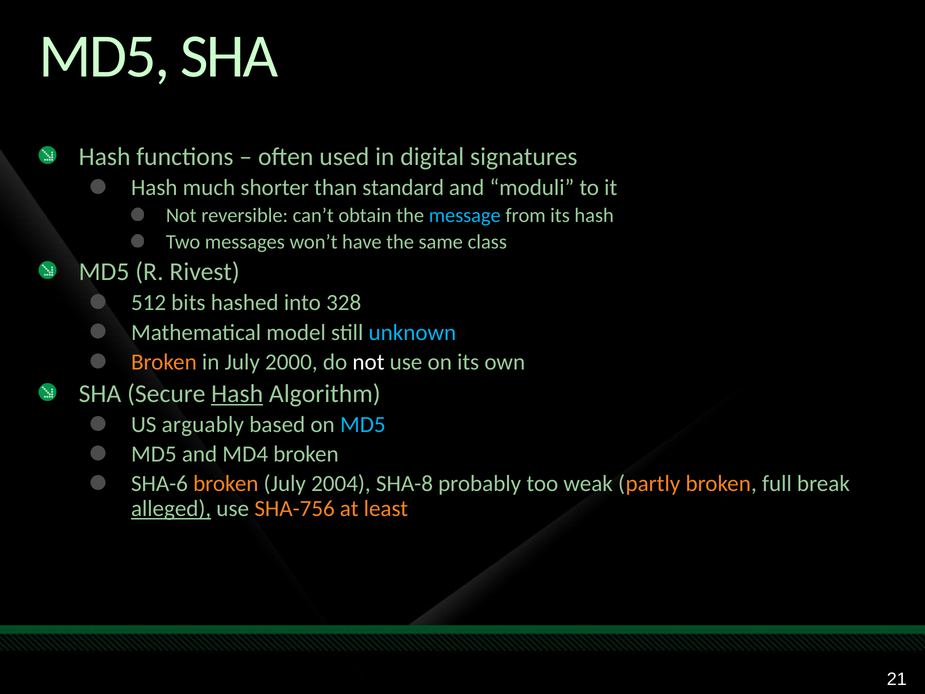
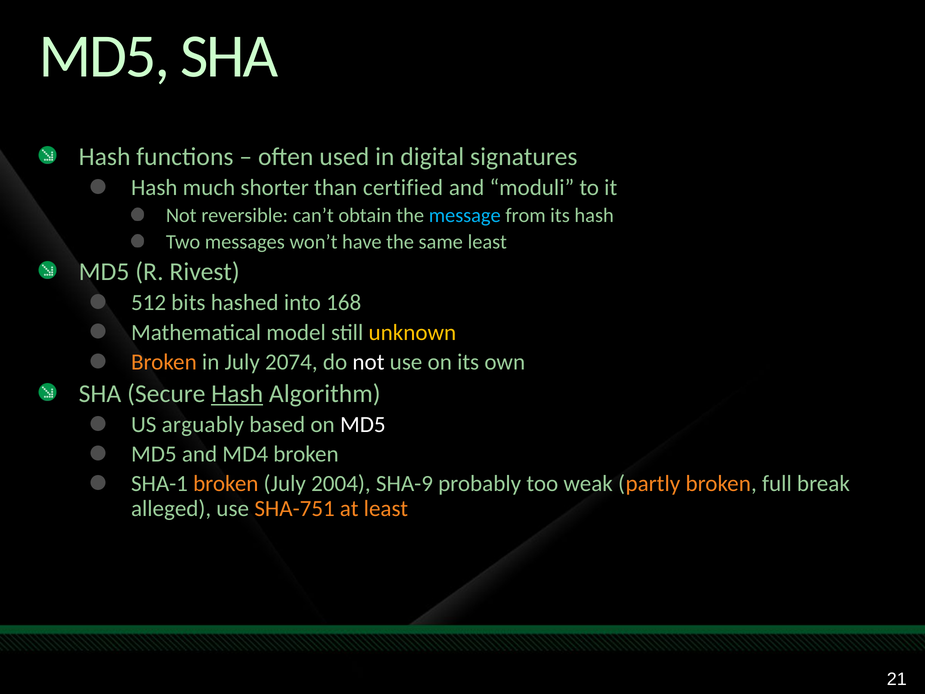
standard: standard -> certified
same class: class -> least
328: 328 -> 168
unknown colour: light blue -> yellow
2000: 2000 -> 2074
MD5 at (363, 424) colour: light blue -> white
SHA-6: SHA-6 -> SHA-1
SHA-8: SHA-8 -> SHA-9
alleged underline: present -> none
SHA-756: SHA-756 -> SHA-751
